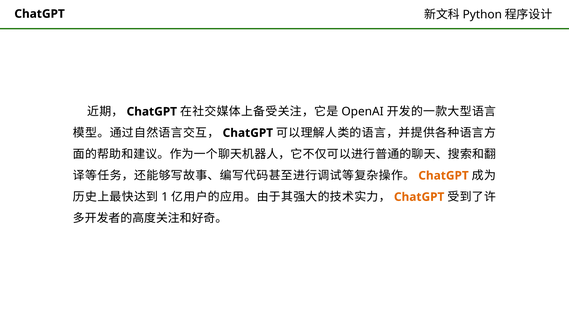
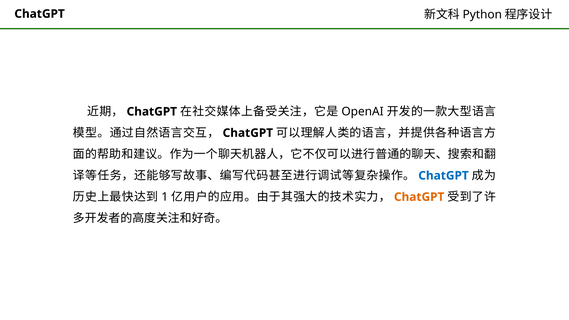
ChatGPT at (444, 176) colour: orange -> blue
